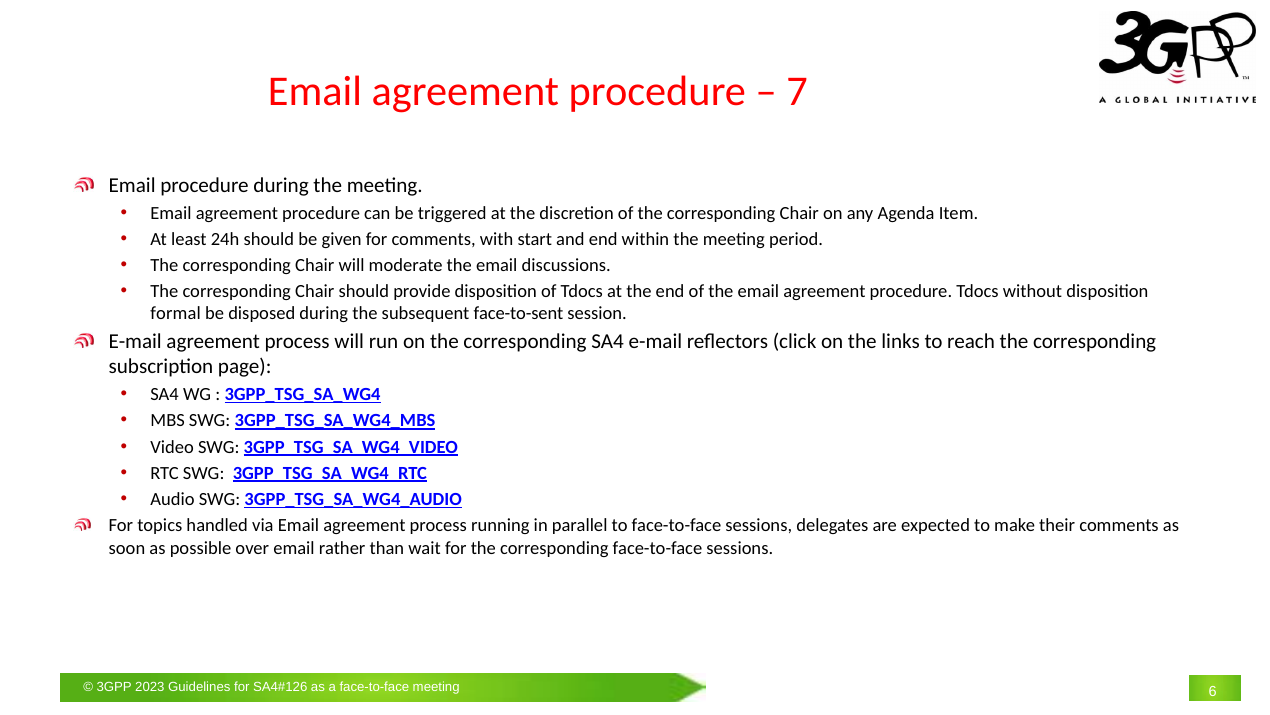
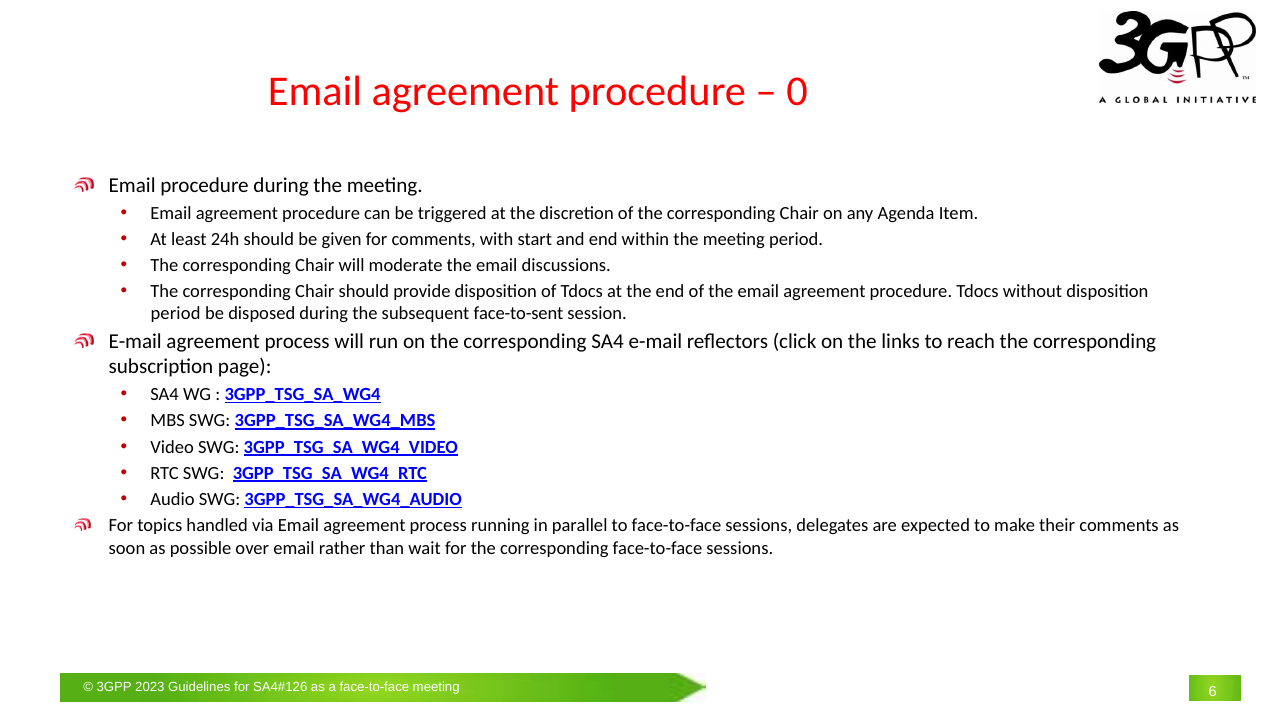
7: 7 -> 0
formal at (176, 313): formal -> period
